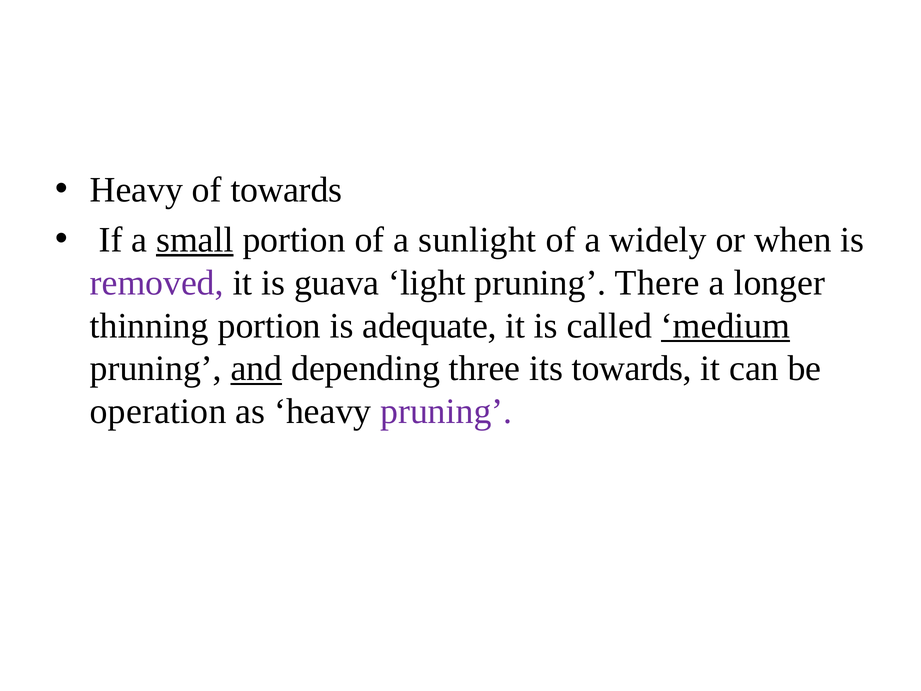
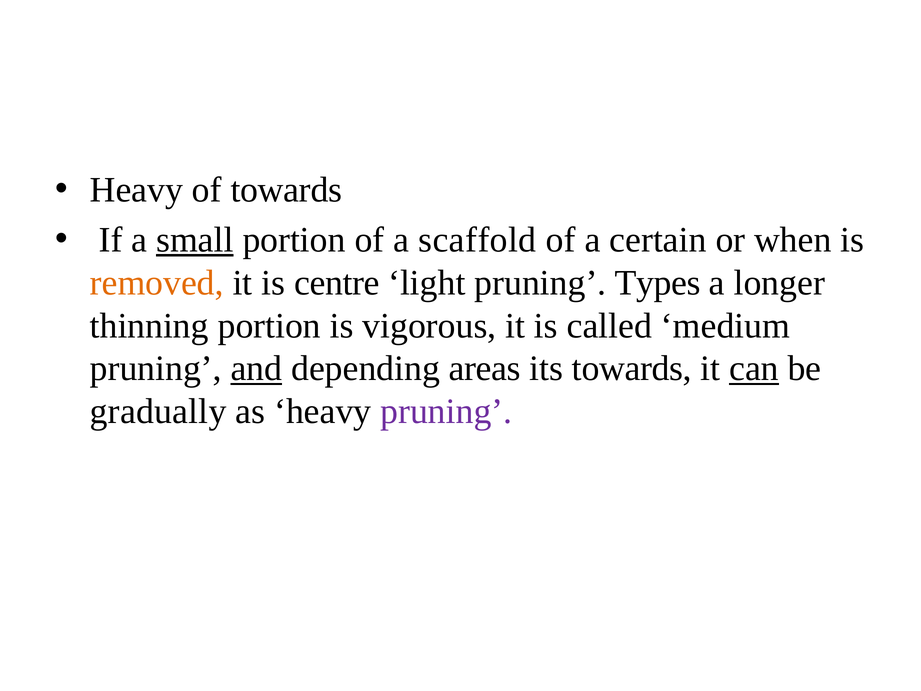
sunlight: sunlight -> scaffold
widely: widely -> certain
removed colour: purple -> orange
guava: guava -> centre
There: There -> Types
adequate: adequate -> vigorous
medium underline: present -> none
three: three -> areas
can underline: none -> present
operation: operation -> gradually
